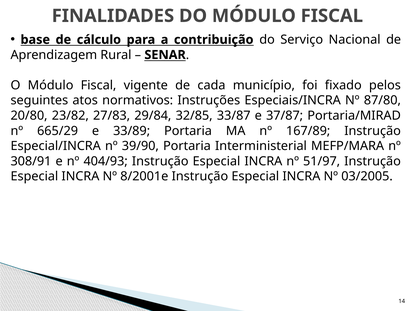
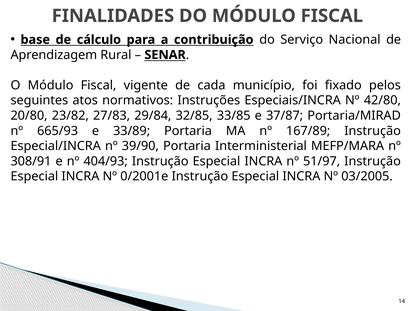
87/80: 87/80 -> 42/80
33/87: 33/87 -> 33/85
665/29: 665/29 -> 665/93
8/2001e: 8/2001e -> 0/2001e
